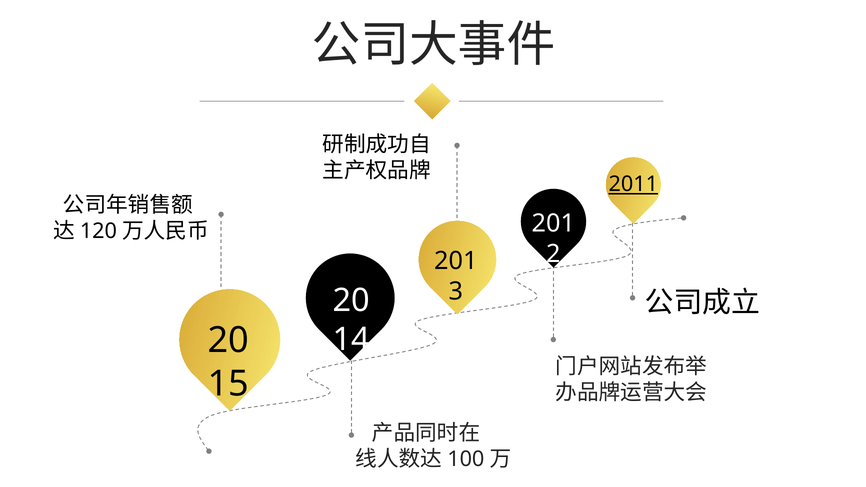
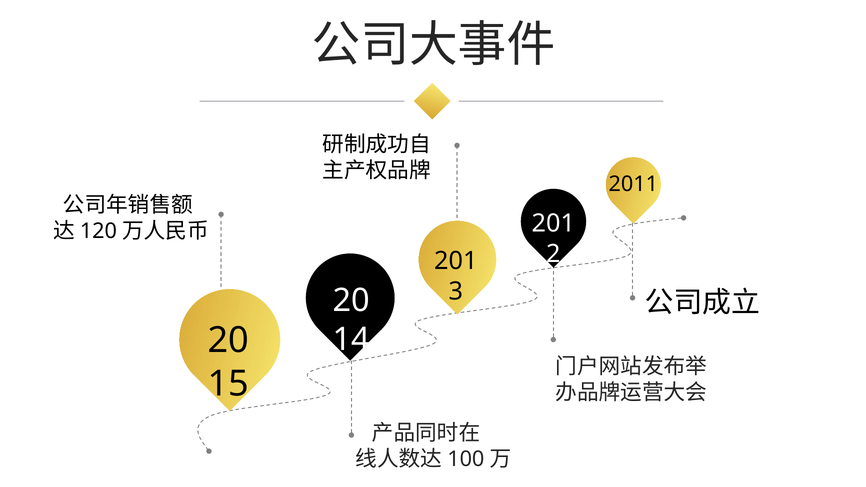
2011 underline: present -> none
